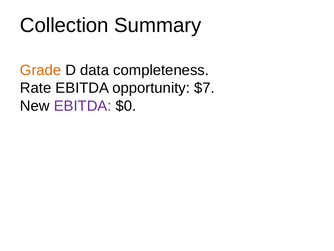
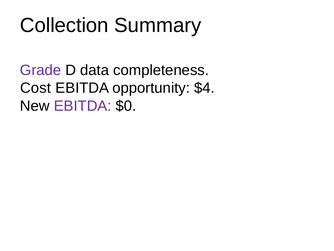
Grade colour: orange -> purple
Rate: Rate -> Cost
$7: $7 -> $4
